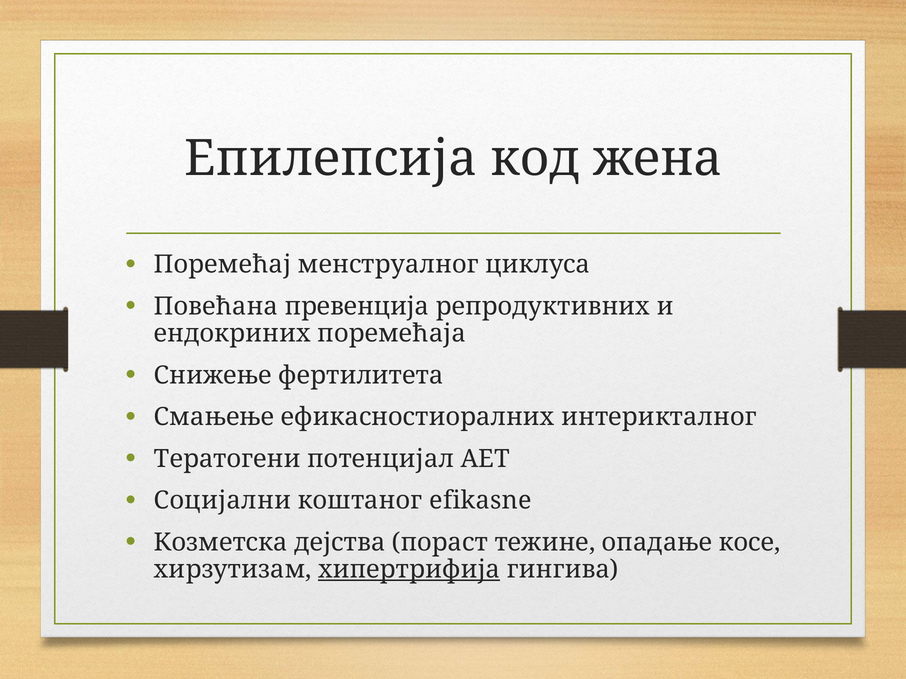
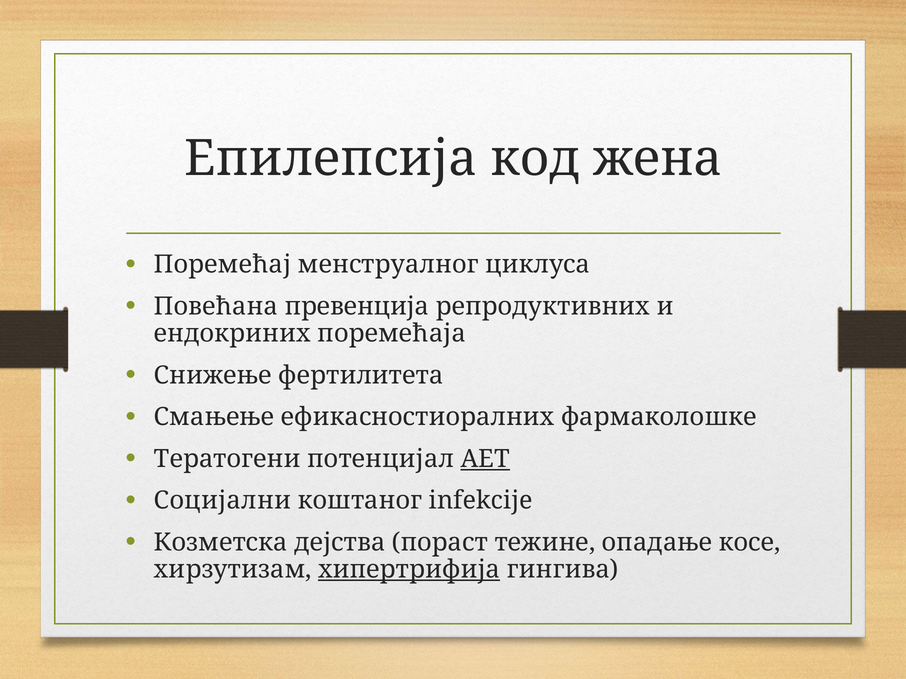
интерикталног: интерикталног -> фармаколошке
АЕТ underline: none -> present
efikasne: efikasne -> infekcije
